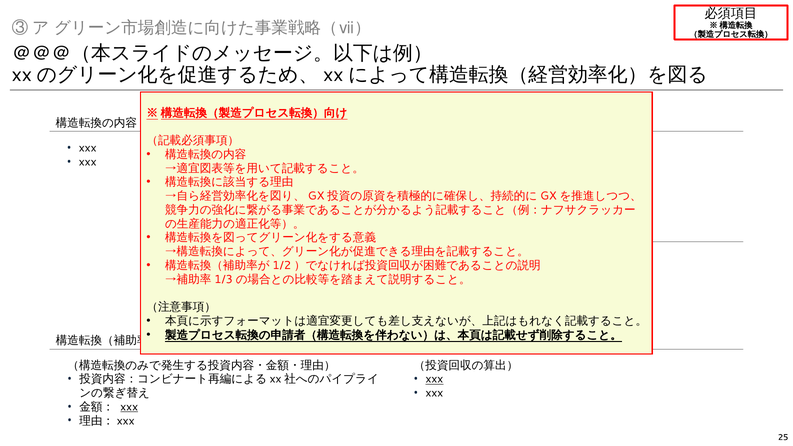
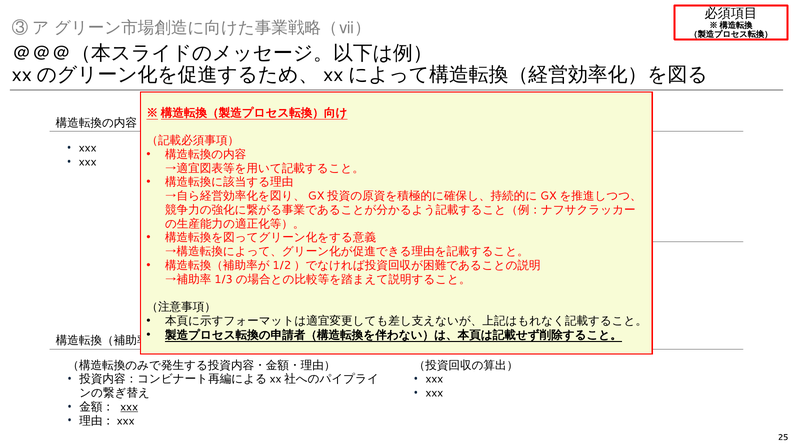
xxx at (434, 379) underline: present -> none
